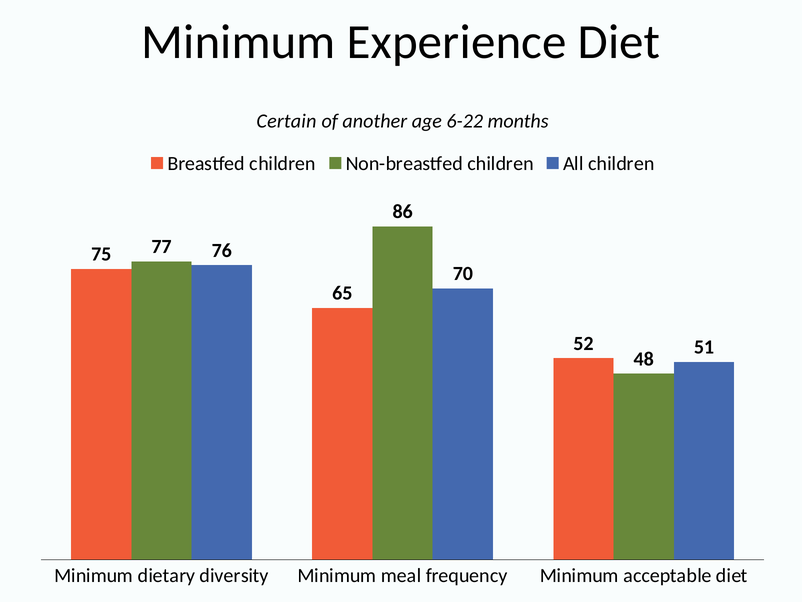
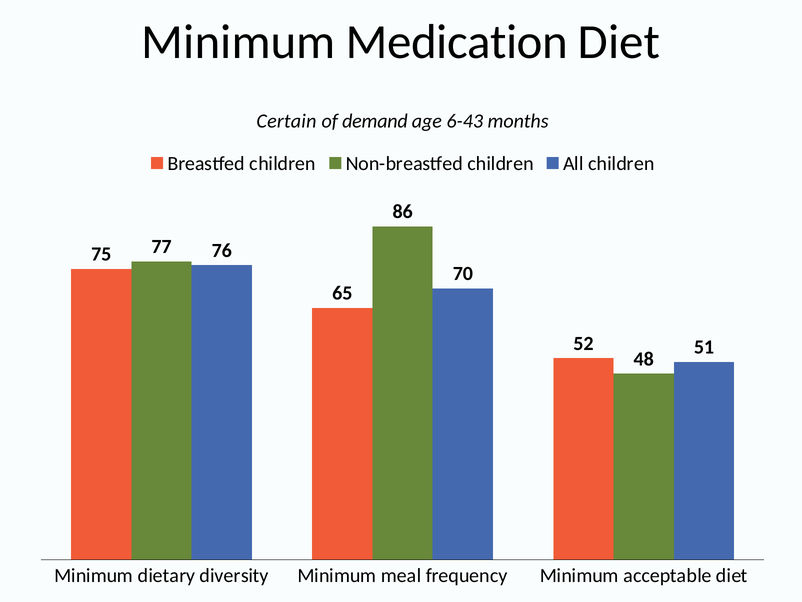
Experience: Experience -> Medication
another: another -> demand
6-22: 6-22 -> 6-43
